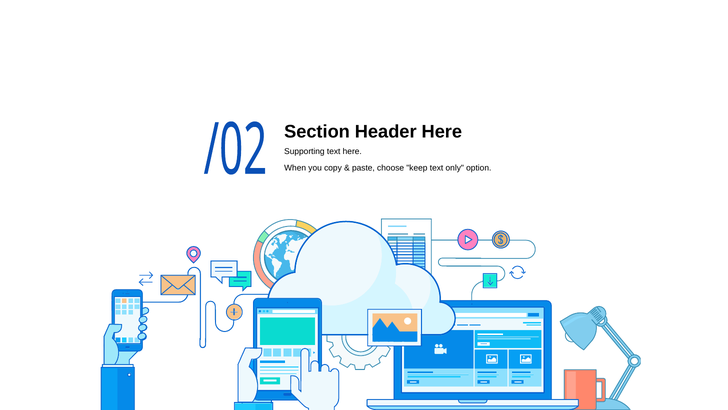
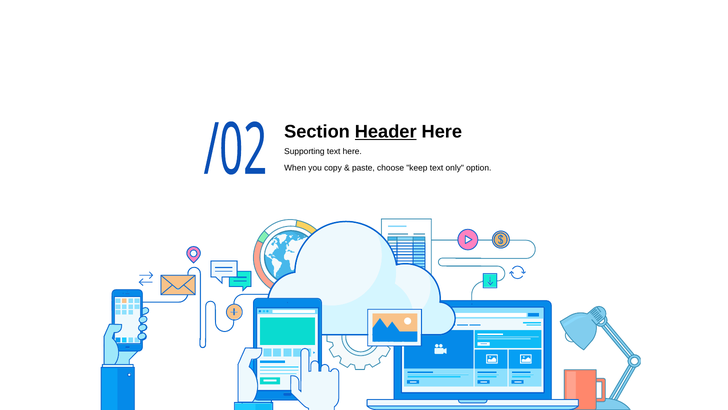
Header underline: none -> present
